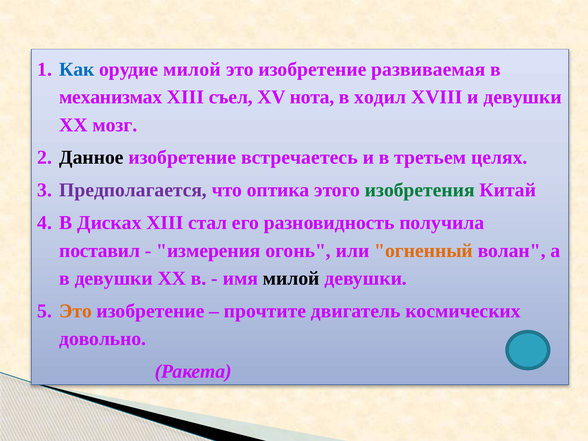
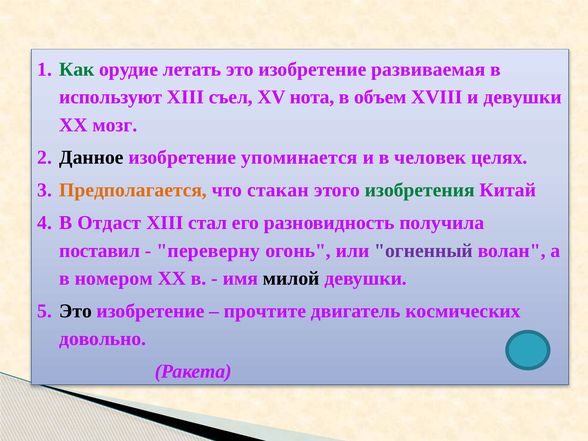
Как colour: blue -> green
орудие милой: милой -> летать
механизмах: механизмах -> используют
ходил: ходил -> объем
встречаетесь: встречаетесь -> упоминается
третьем: третьем -> человек
Предполагается colour: purple -> orange
оптика: оптика -> стакан
Дисках: Дисках -> Отдаст
измерения: измерения -> переверну
огненный colour: orange -> purple
в девушки: девушки -> номером
Это at (76, 311) colour: orange -> black
